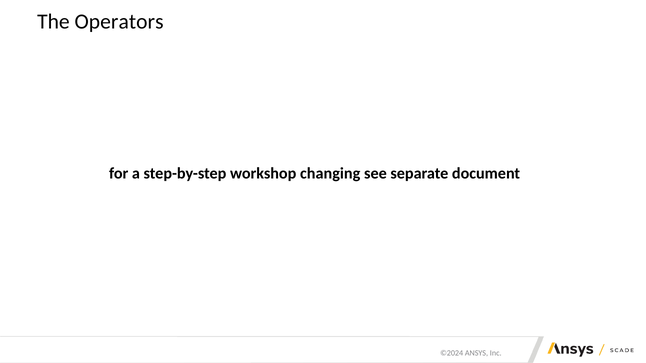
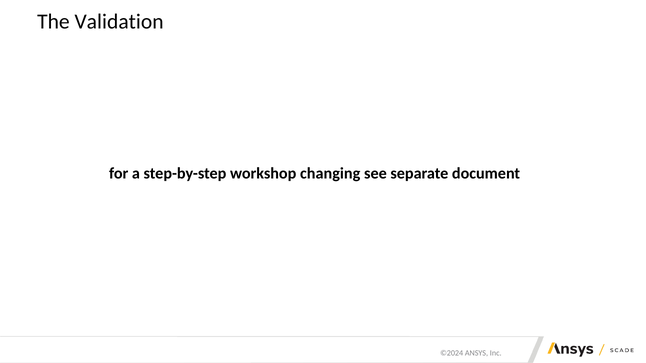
Operators: Operators -> Validation
